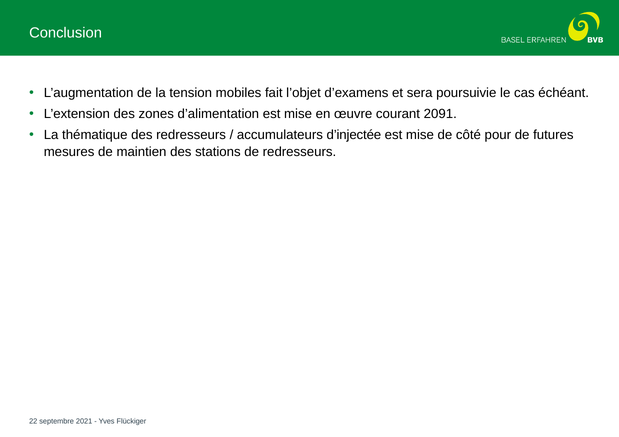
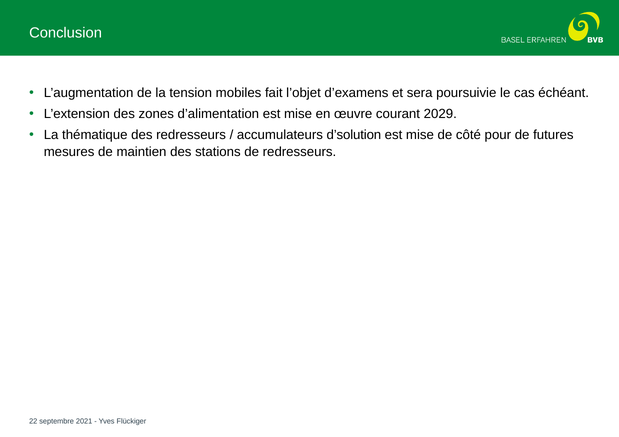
2091: 2091 -> 2029
d’injectée: d’injectée -> d’solution
